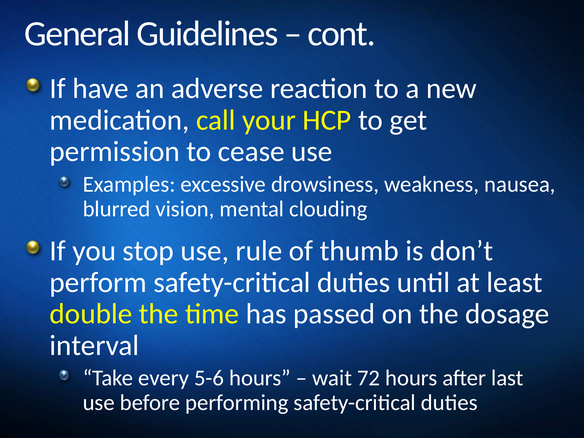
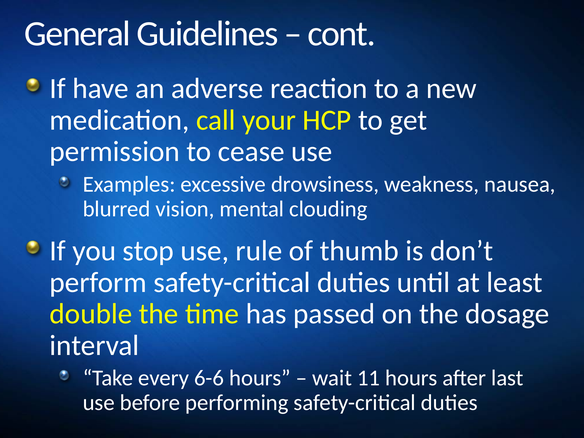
5-6: 5-6 -> 6-6
72: 72 -> 11
